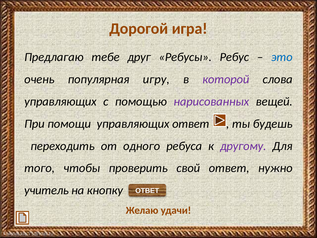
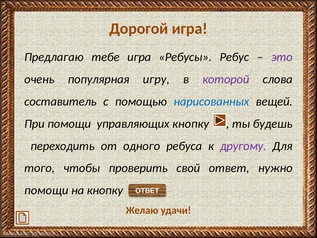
тебе друг: друг -> игра
это colour: blue -> purple
управляющих at (60, 101): управляющих -> составитель
нарисованных colour: purple -> blue
ответ at (191, 124): ответ -> кнопку
учитель at (46, 190): учитель -> помощи
